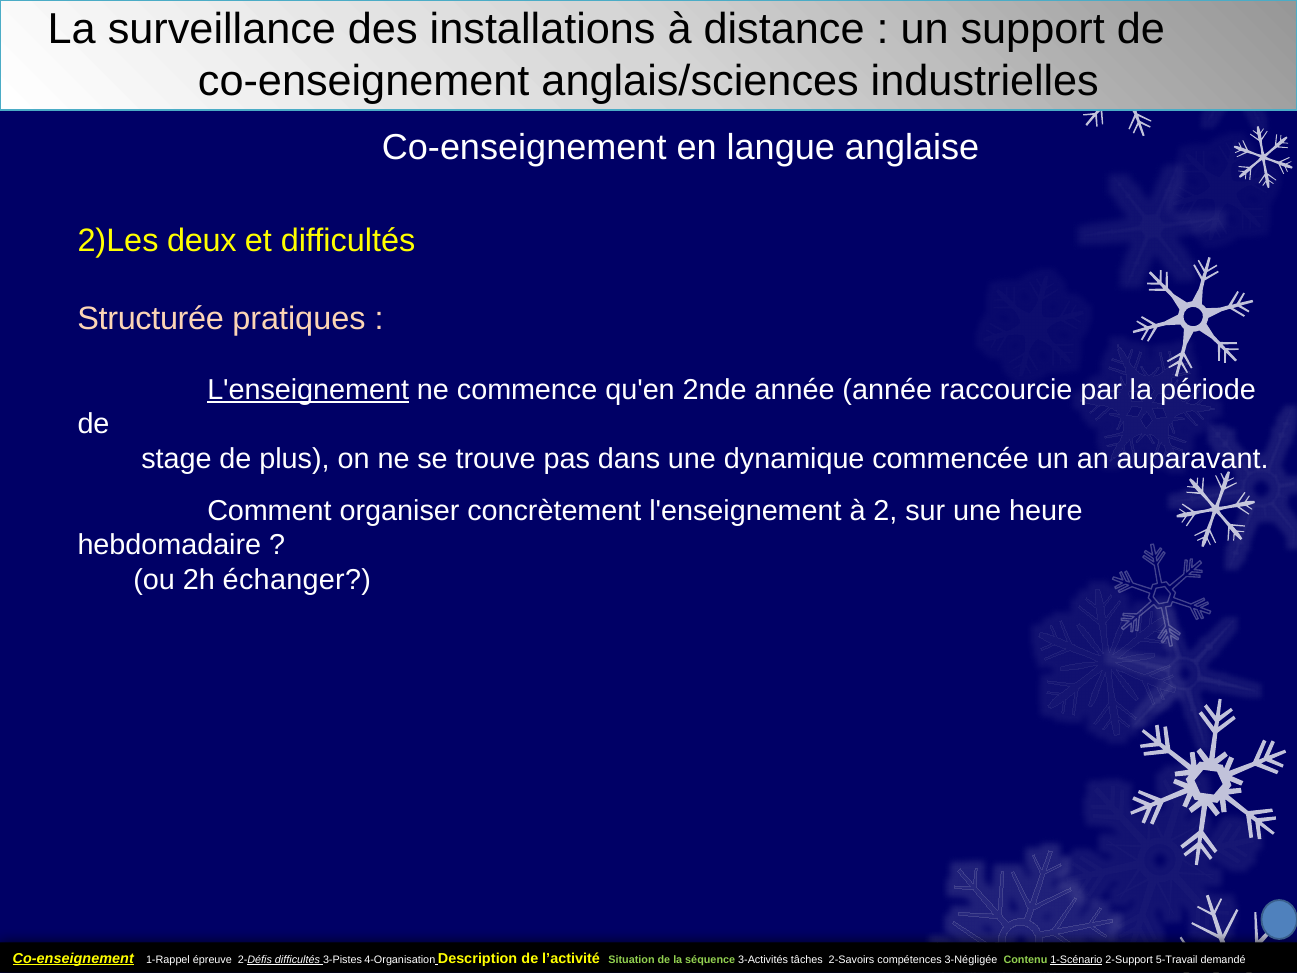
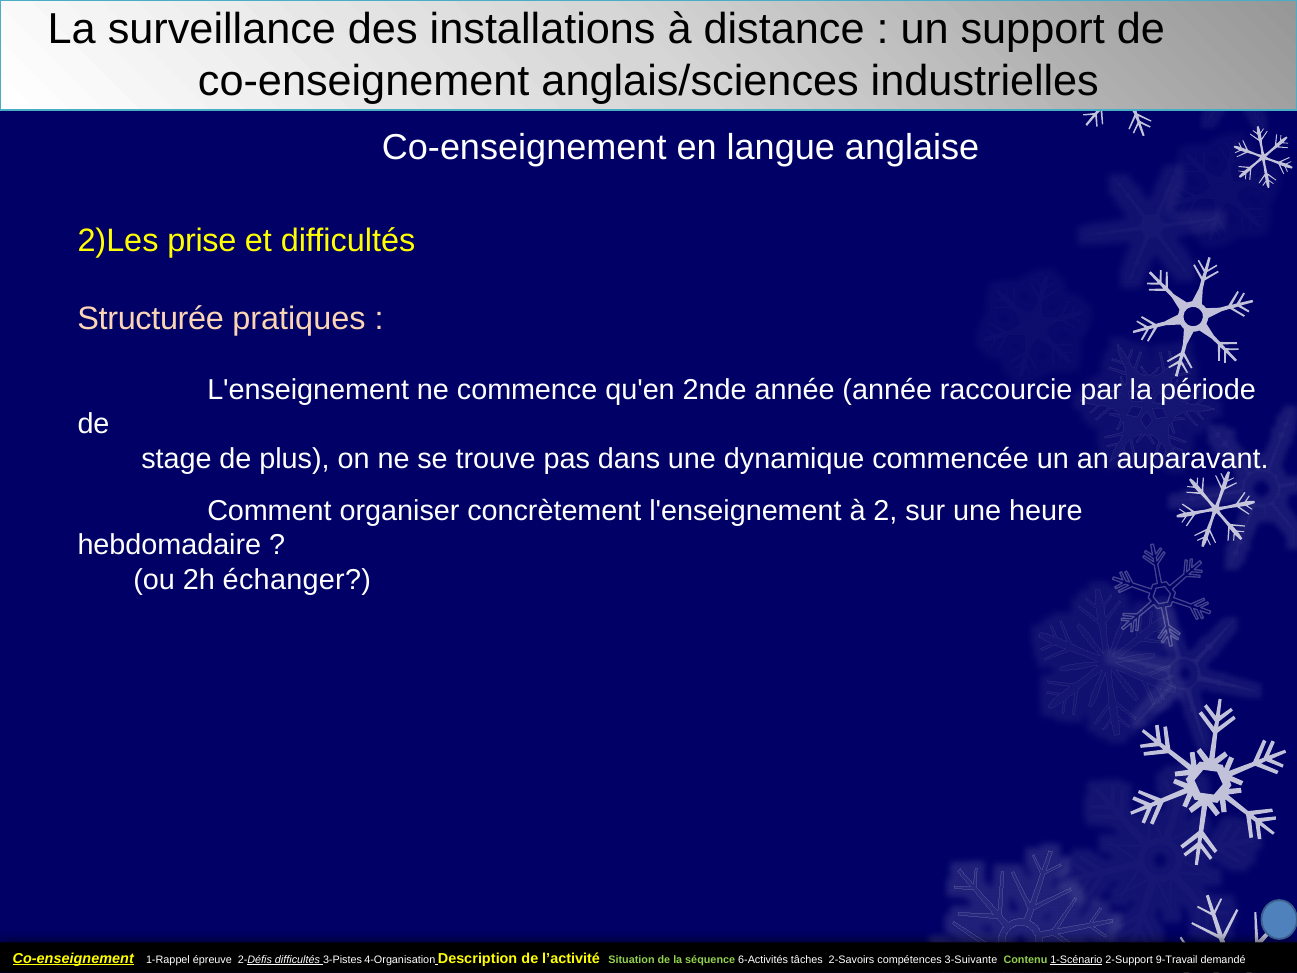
deux: deux -> prise
L'enseignement at (308, 389) underline: present -> none
3-Activités: 3-Activités -> 6-Activités
3-Négligée: 3-Négligée -> 3-Suivante
5-Travail: 5-Travail -> 9-Travail
